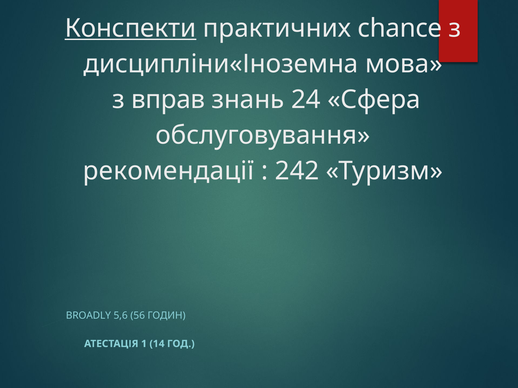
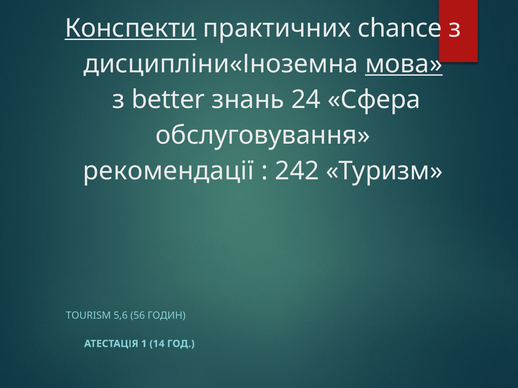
мова underline: none -> present
вправ: вправ -> better
BROADLY: BROADLY -> TOURISM
